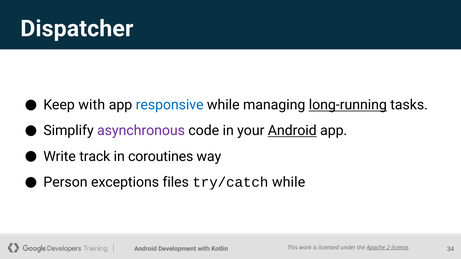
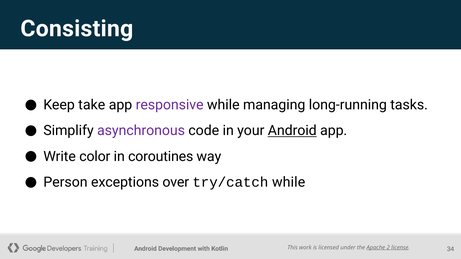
Dispatcher: Dispatcher -> Consisting
Keep with: with -> take
responsive colour: blue -> purple
long-running underline: present -> none
track: track -> color
files: files -> over
